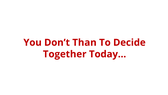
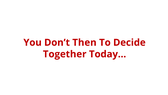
Than: Than -> Then
